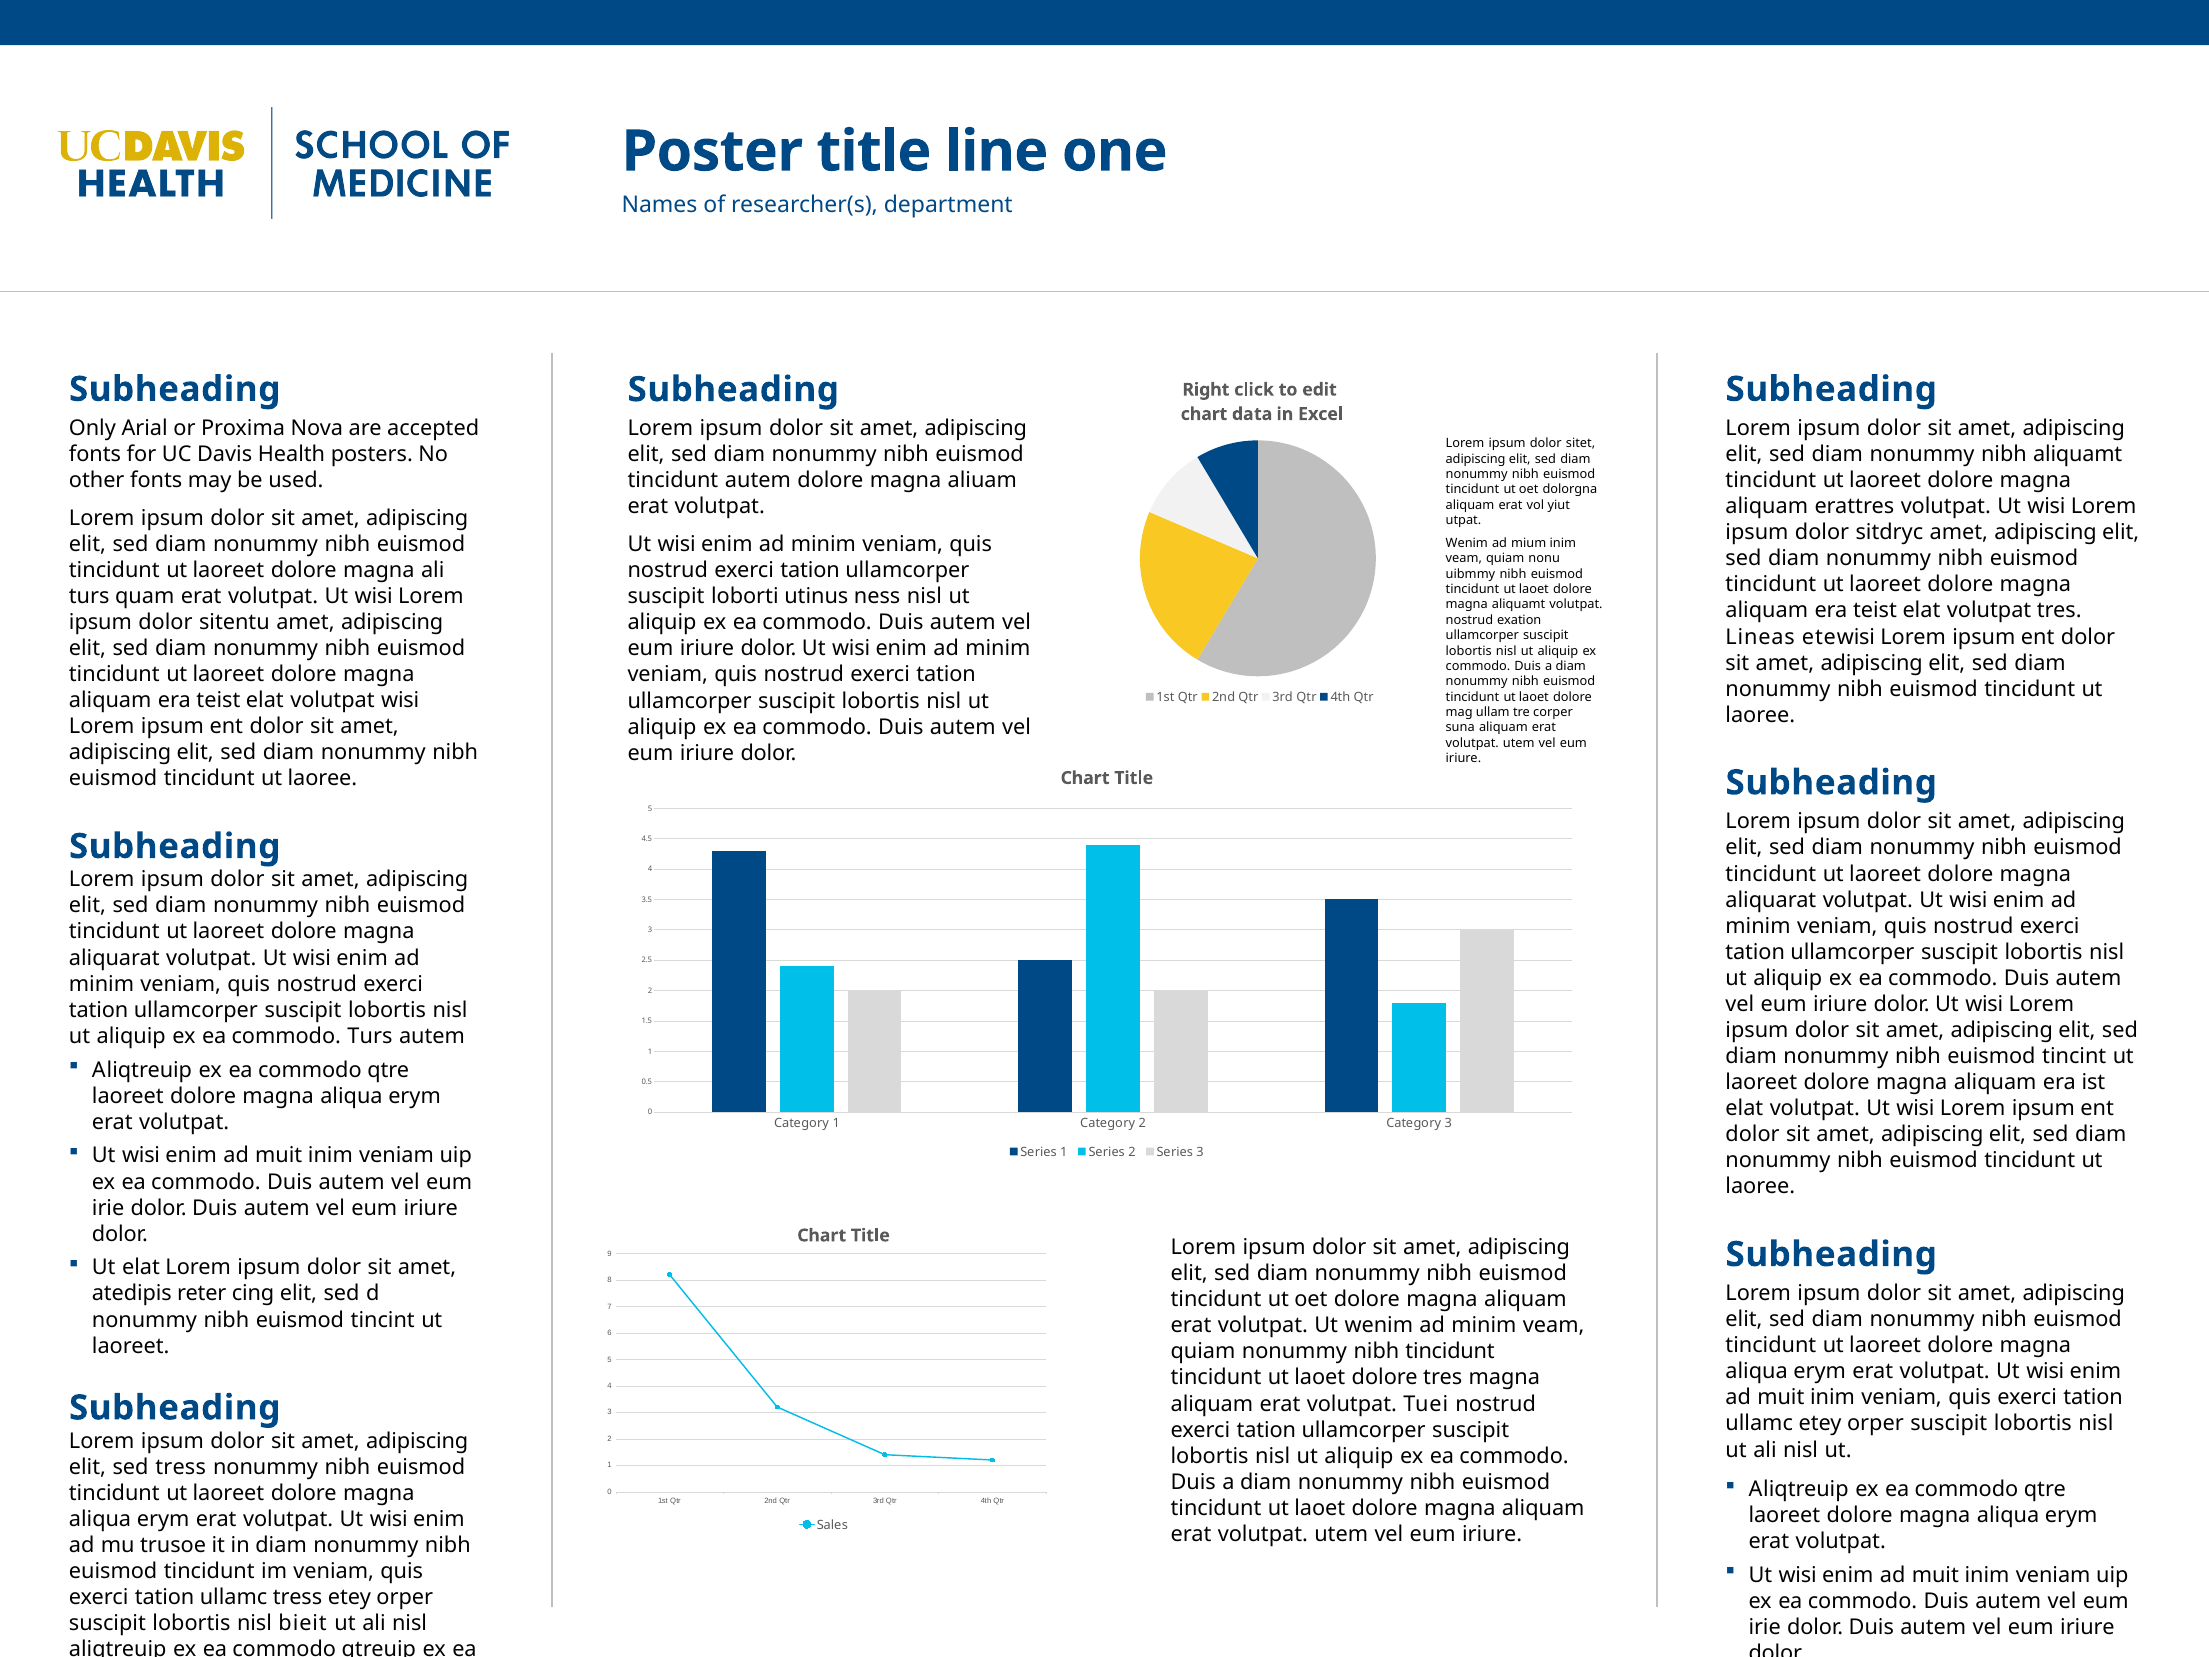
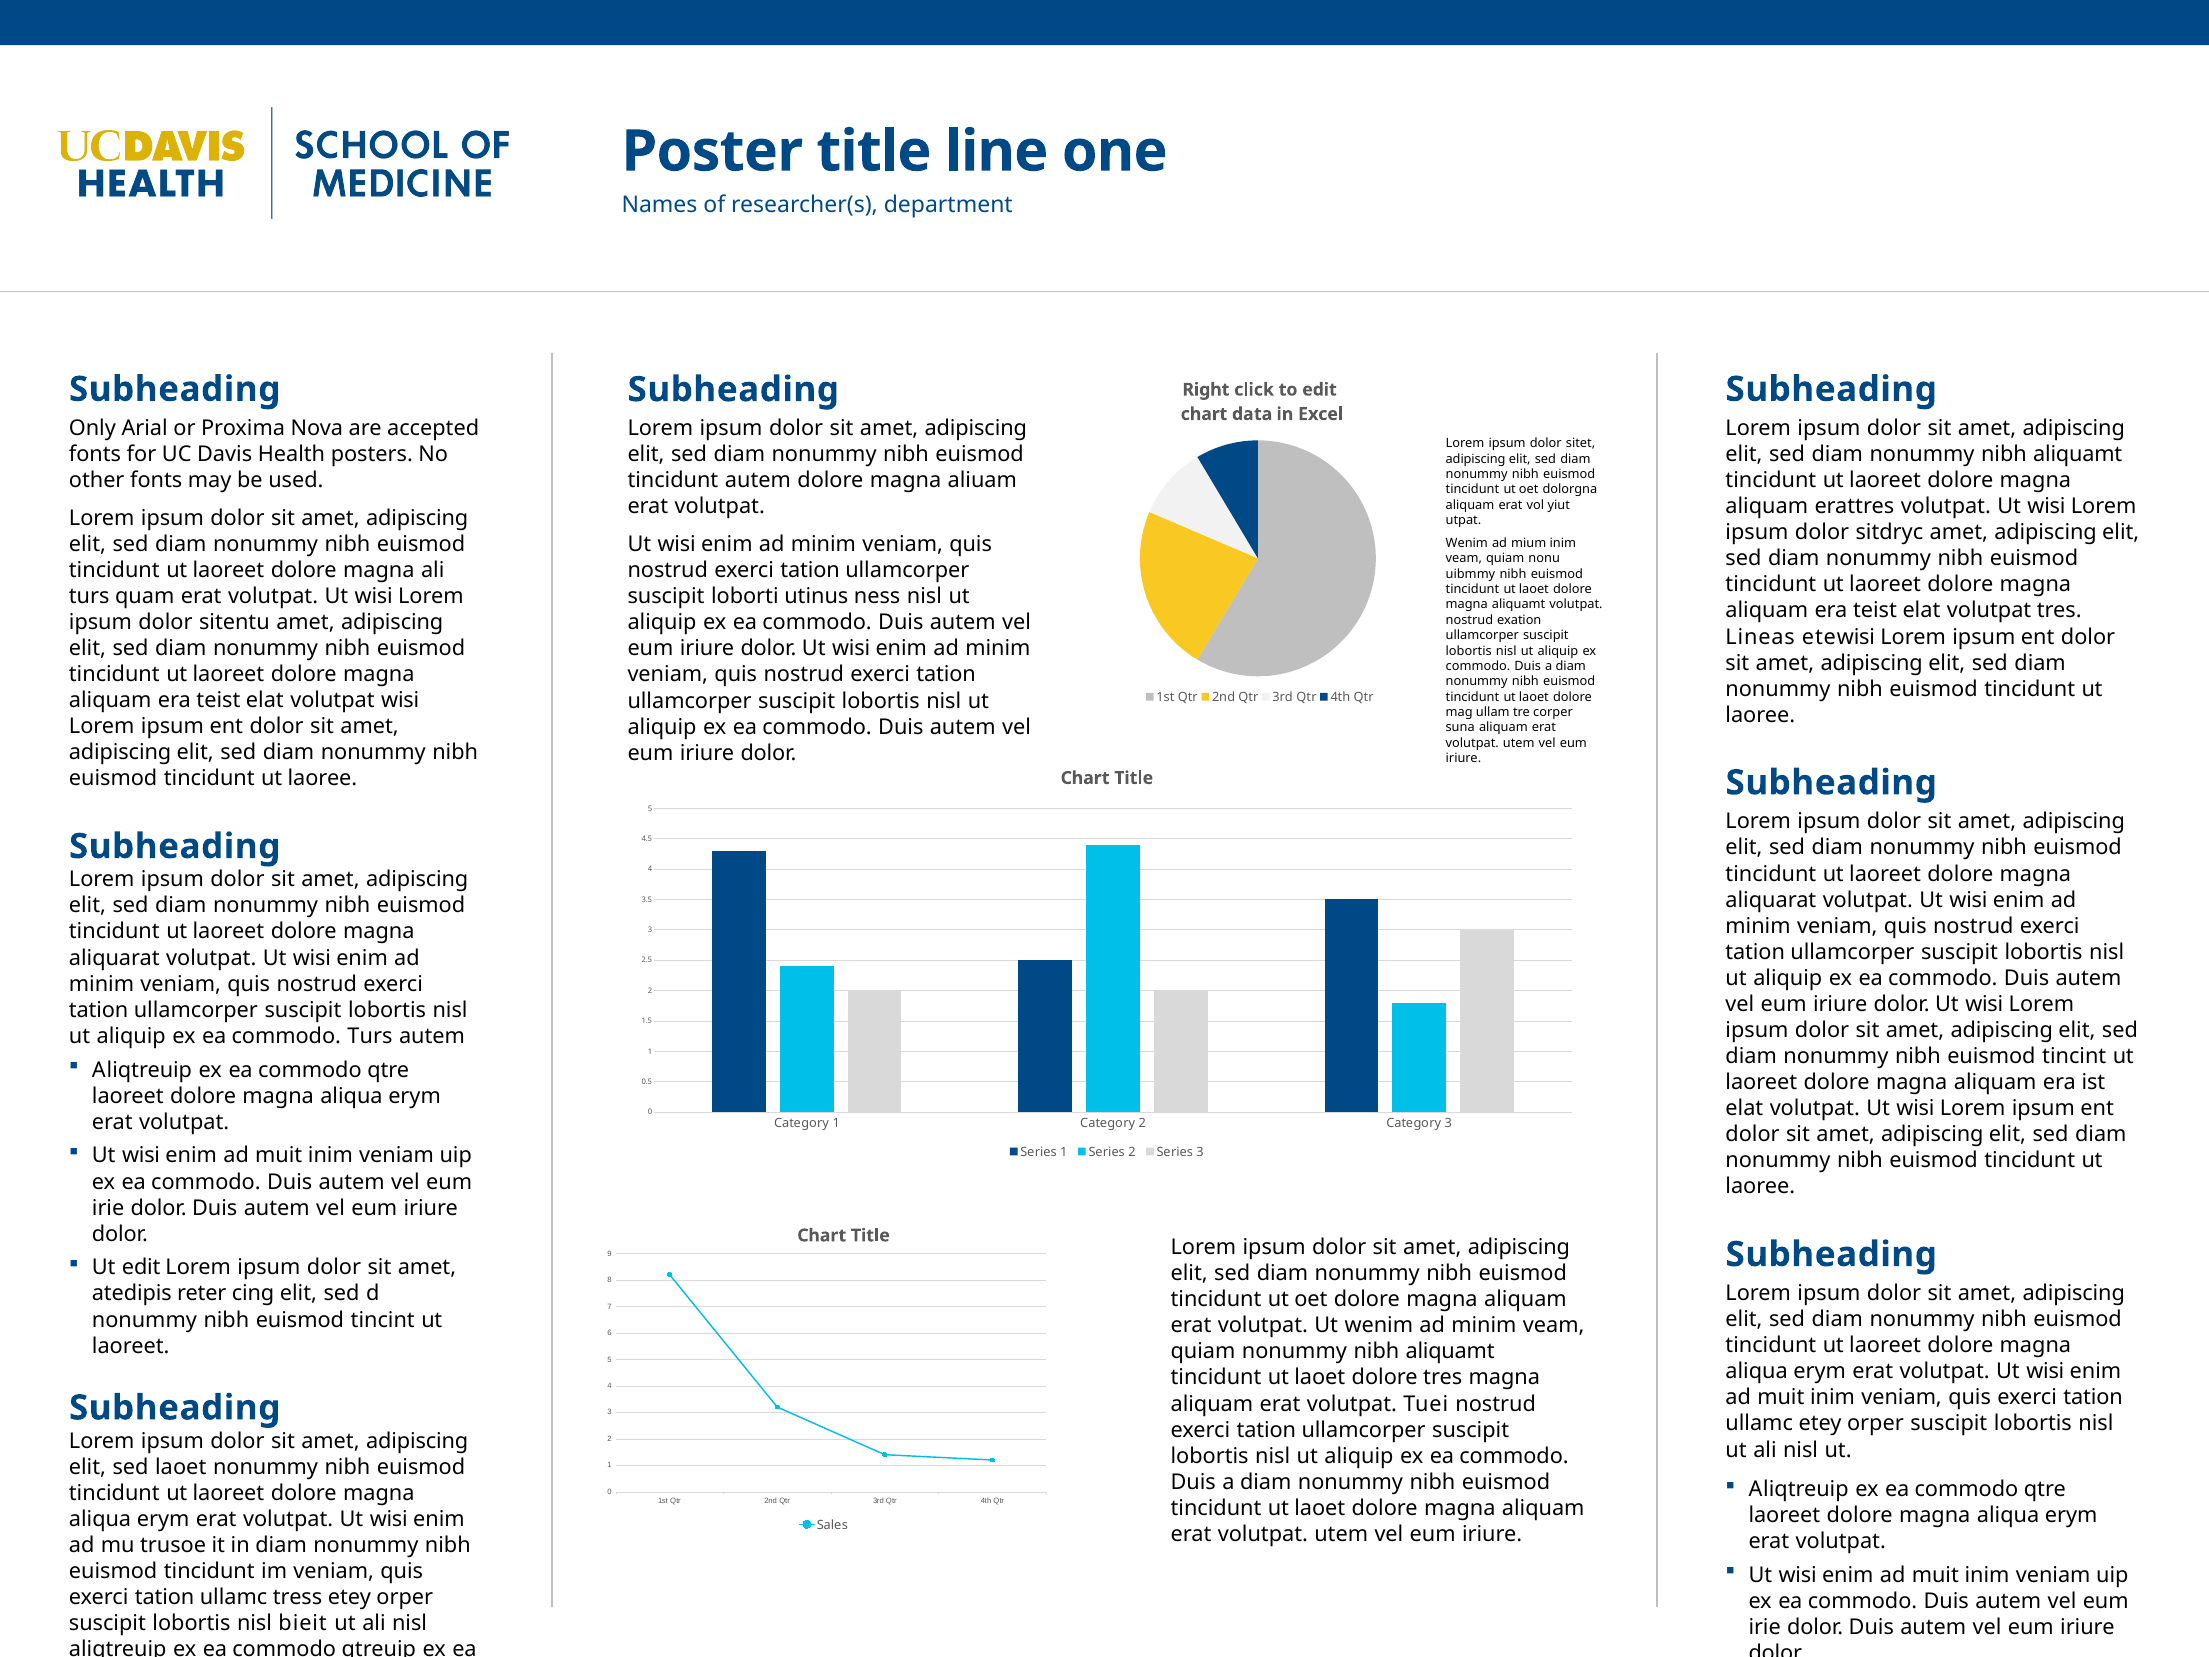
Ut elat: elat -> edit
quiam nonummy nibh tincidunt: tincidunt -> aliquamt
sed tress: tress -> laoet
